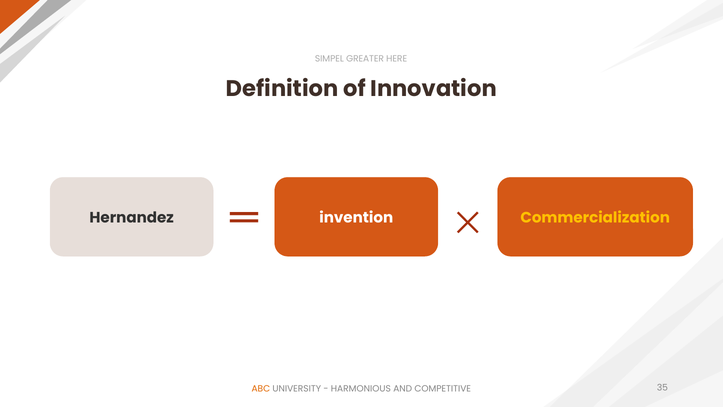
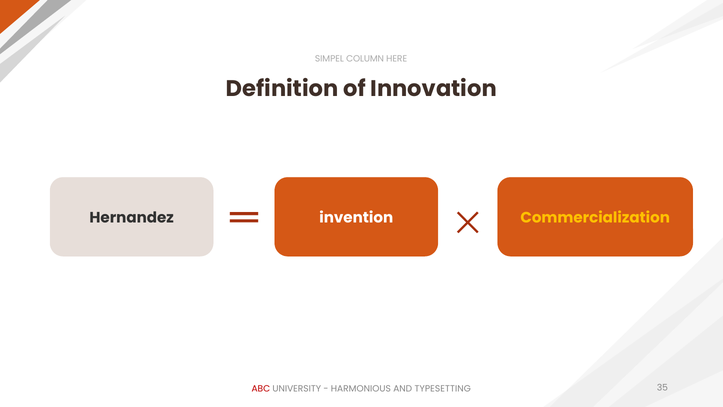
GREATER: GREATER -> COLUMN
ABC colour: orange -> red
COMPETITIVE: COMPETITIVE -> TYPESETTING
